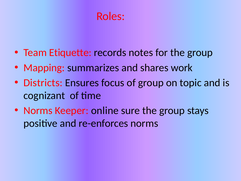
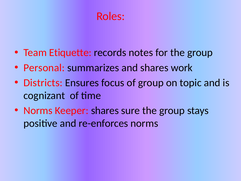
Mapping: Mapping -> Personal
Keeper online: online -> shares
